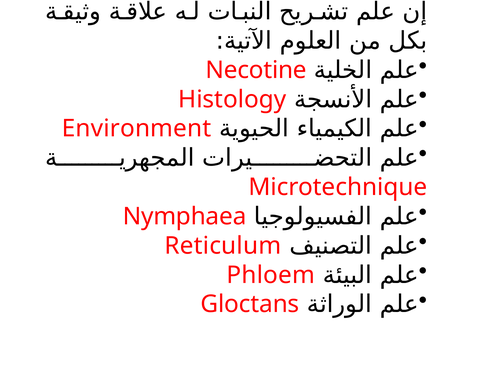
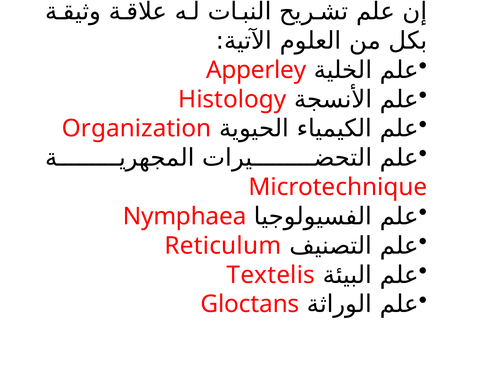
Necotine: Necotine -> Apperley
Environment: Environment -> Organization
Phloem: Phloem -> Textelis
